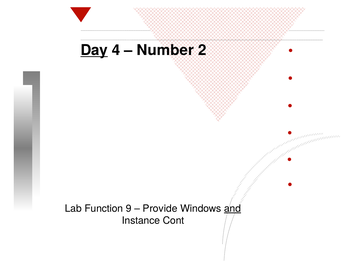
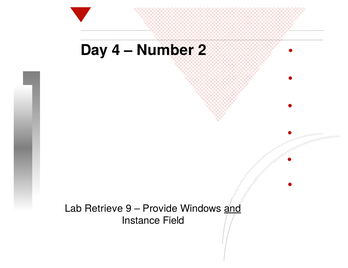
Day underline: present -> none
Function: Function -> Retrieve
Cont: Cont -> Field
